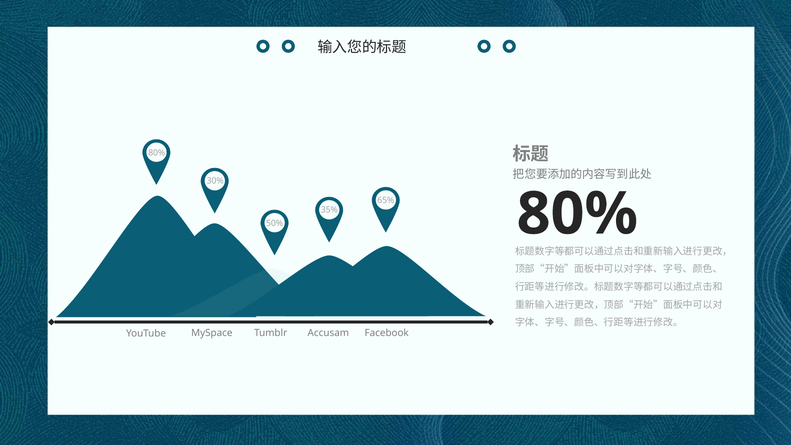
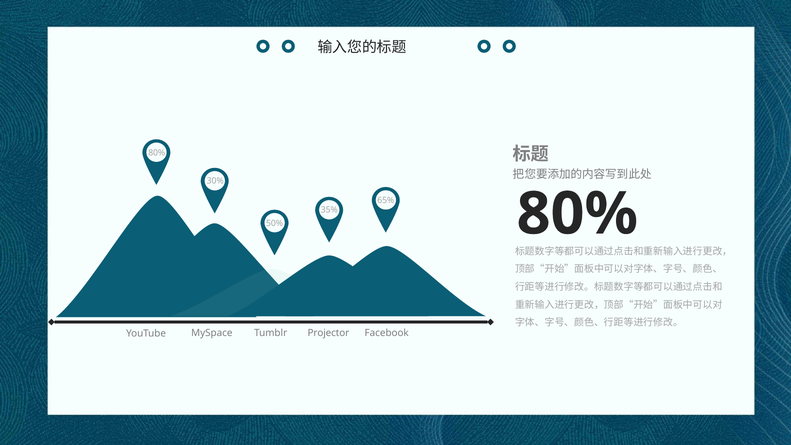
Accusam: Accusam -> Projector
